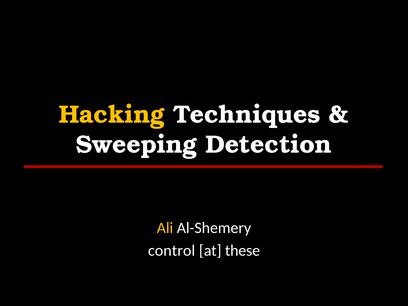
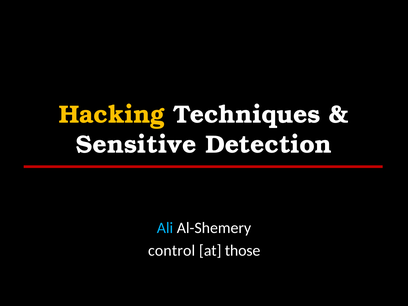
Sweeping: Sweeping -> Sensitive
Ali colour: yellow -> light blue
these: these -> those
